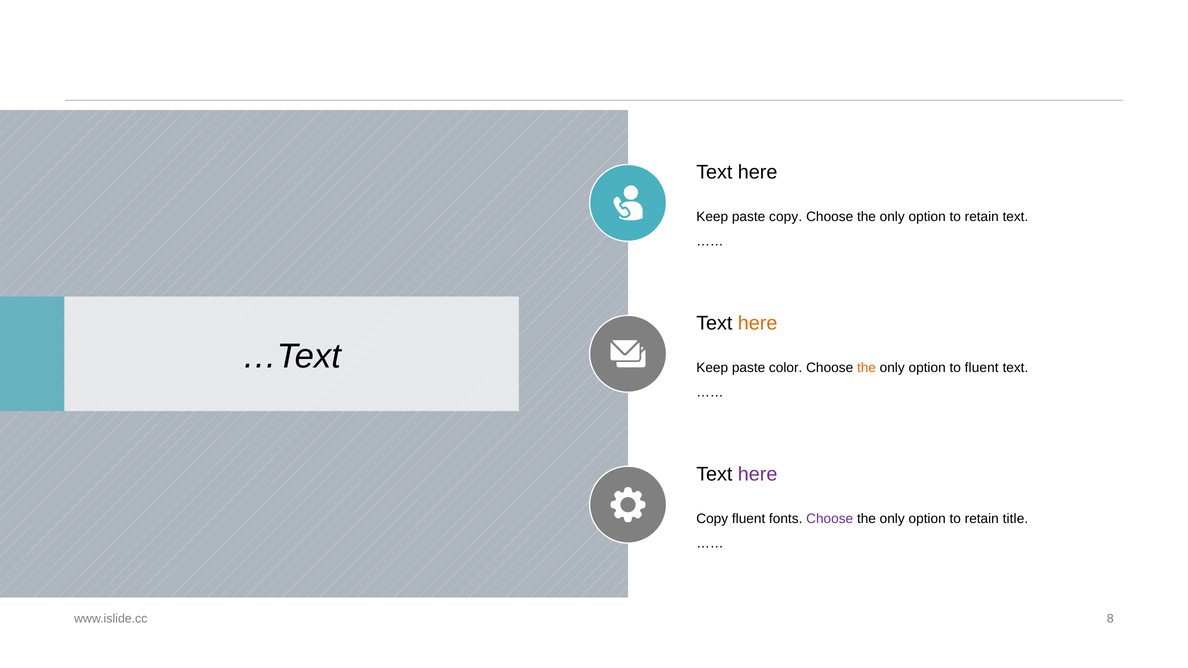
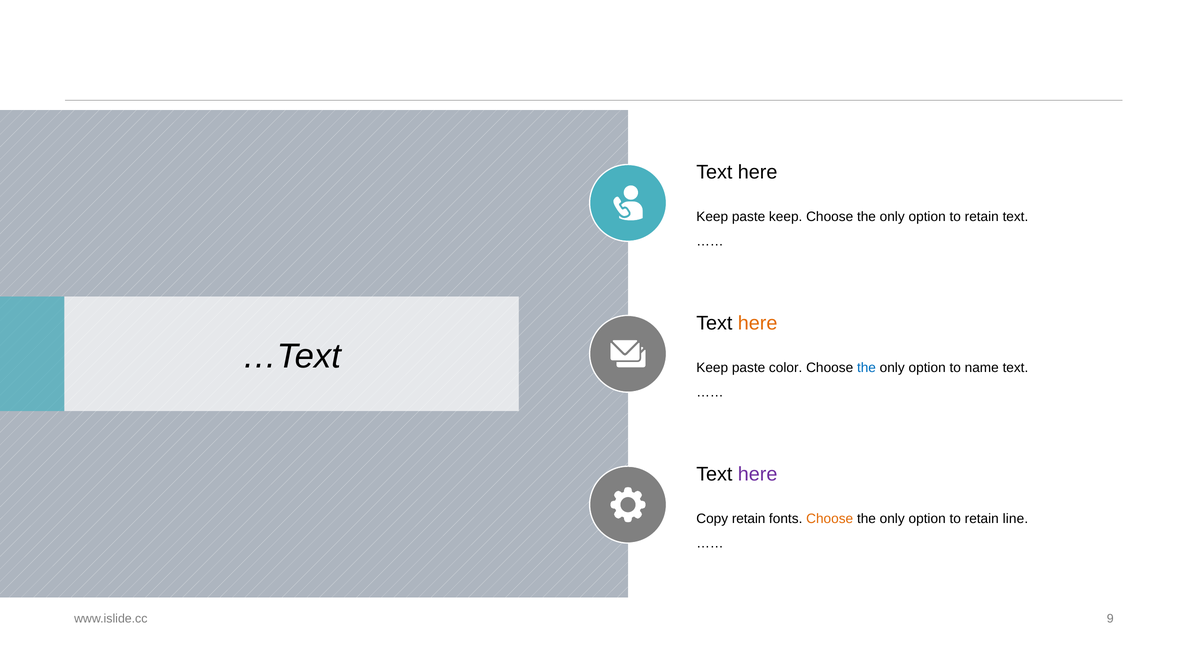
paste copy: copy -> keep
the at (866, 368) colour: orange -> blue
to fluent: fluent -> name
Copy fluent: fluent -> retain
Choose at (830, 519) colour: purple -> orange
title: title -> line
8: 8 -> 9
